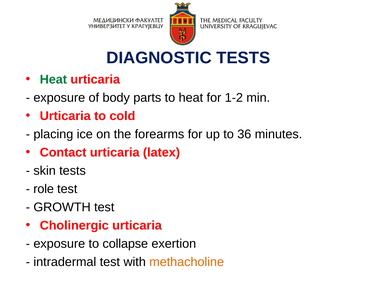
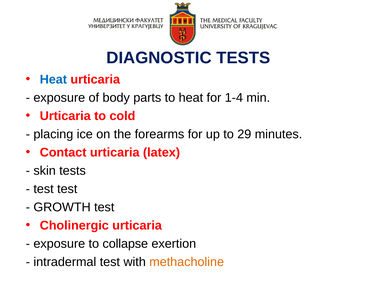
Heat at (53, 79) colour: green -> blue
1-2: 1-2 -> 1-4
36: 36 -> 29
role at (44, 189): role -> test
